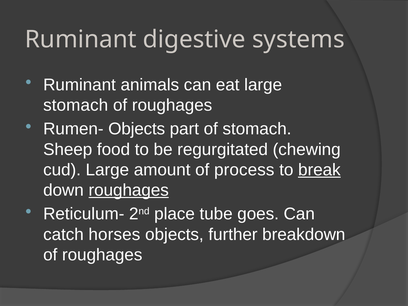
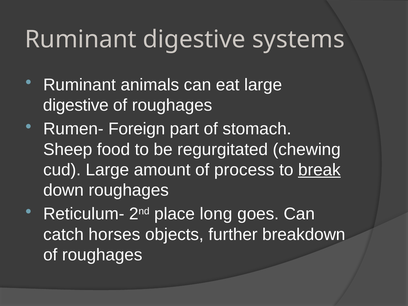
stomach at (76, 105): stomach -> digestive
Rumen- Objects: Objects -> Foreign
roughages at (129, 190) underline: present -> none
tube: tube -> long
